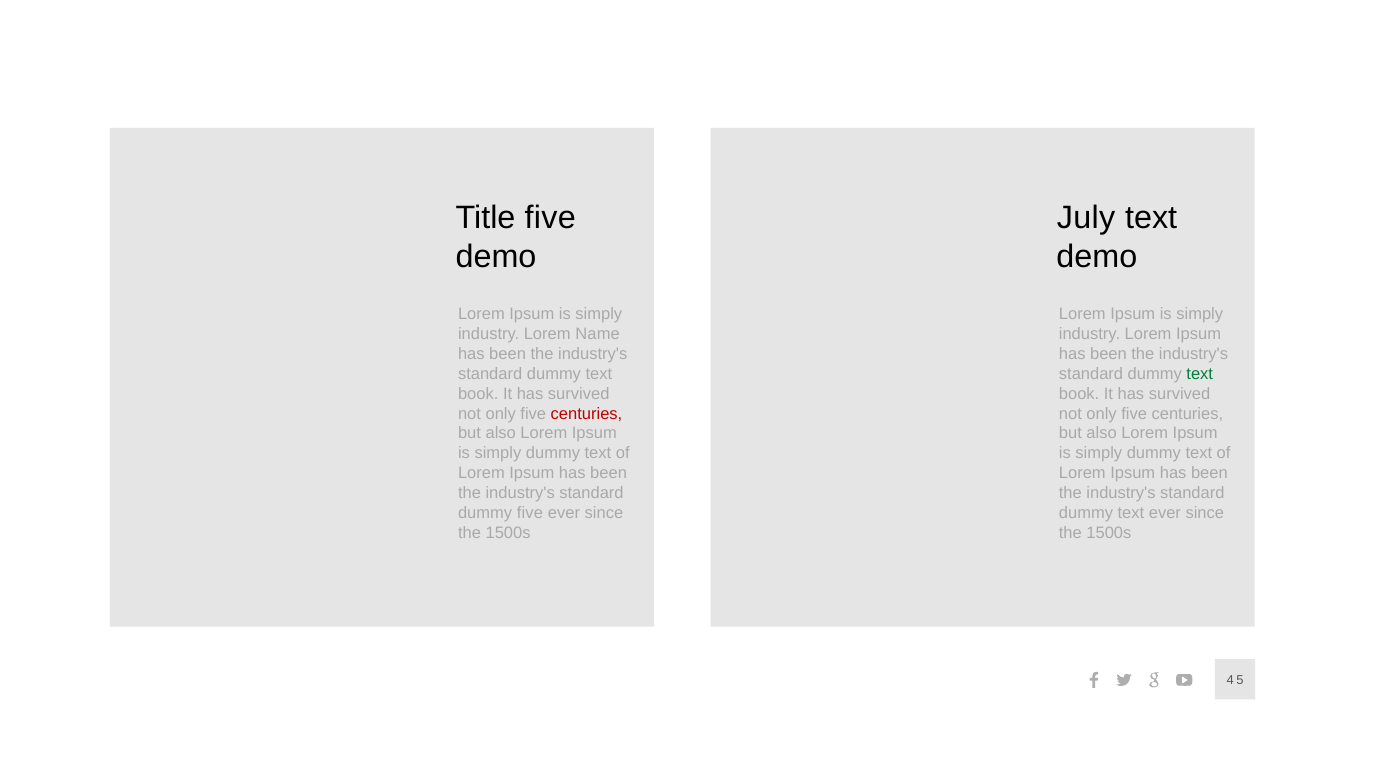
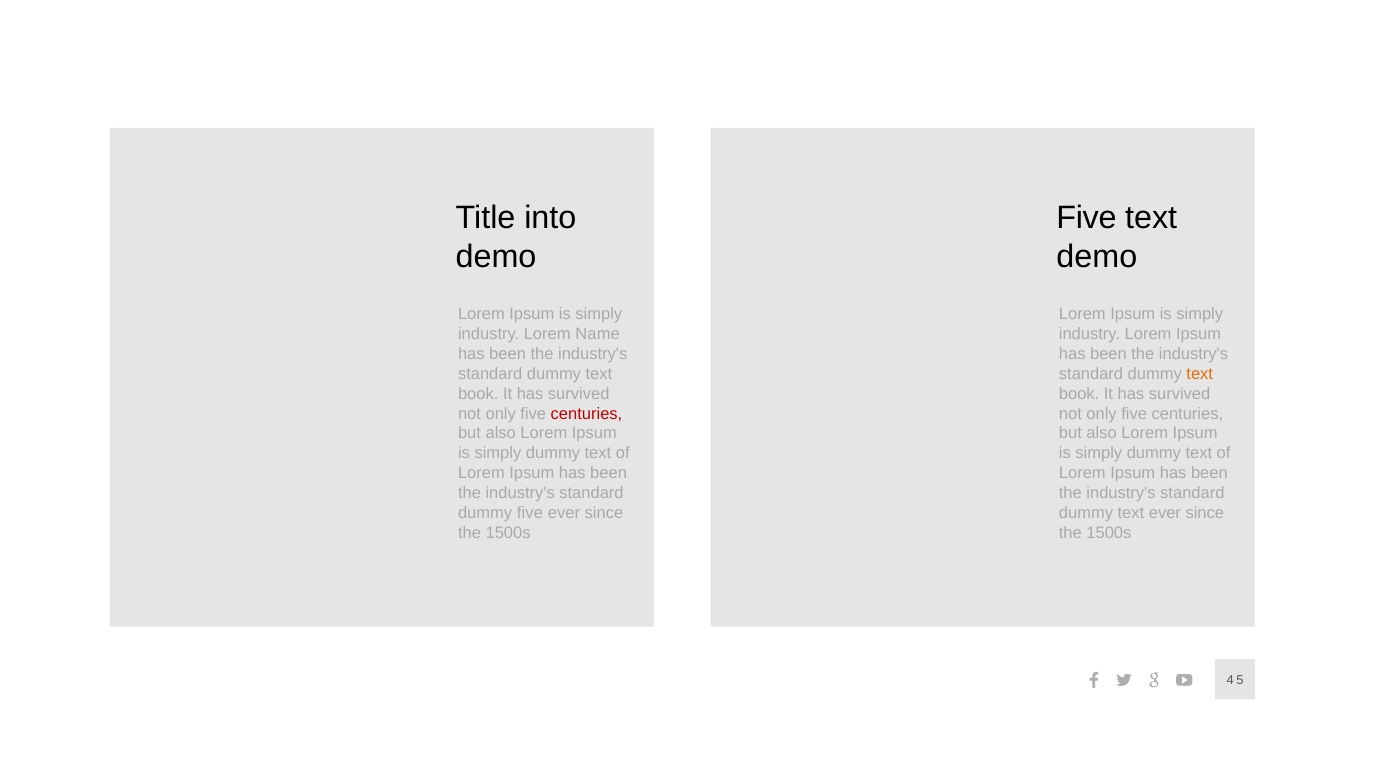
Title five: five -> into
July at (1086, 218): July -> Five
text at (1200, 374) colour: green -> orange
